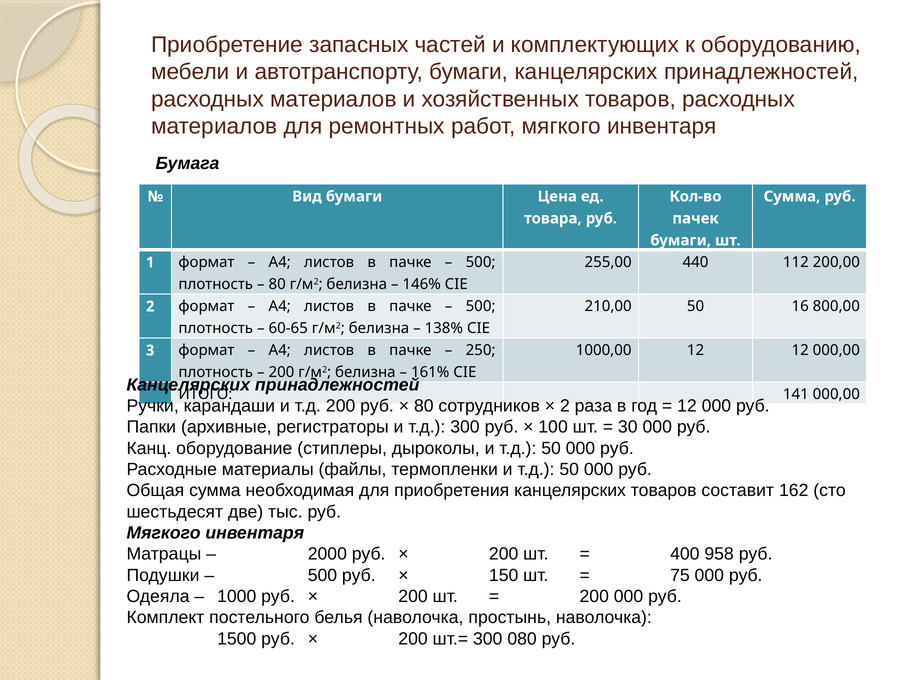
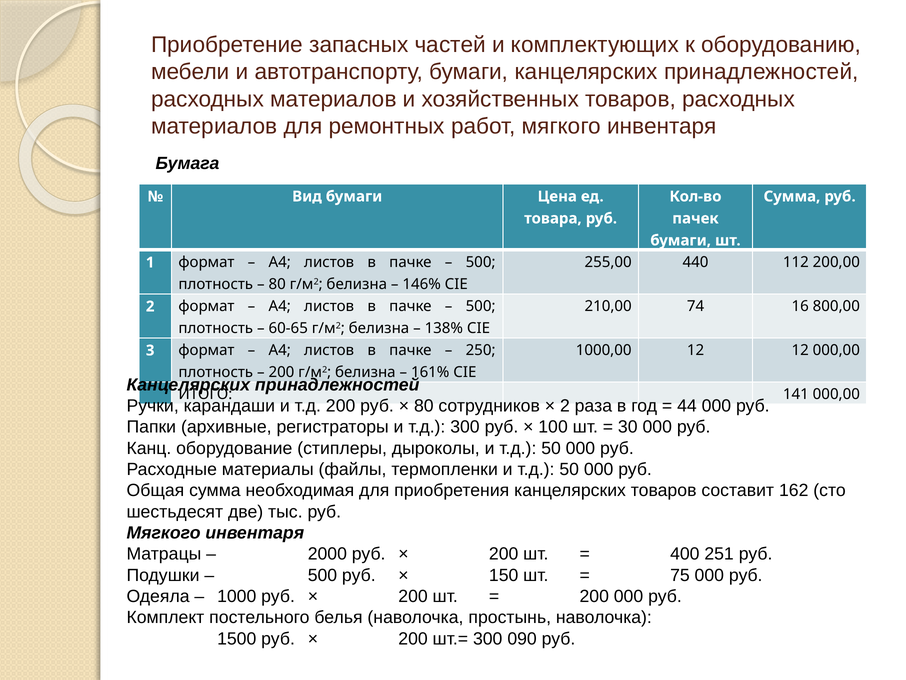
210,00 50: 50 -> 74
12 at (687, 406): 12 -> 44
958: 958 -> 251
080: 080 -> 090
